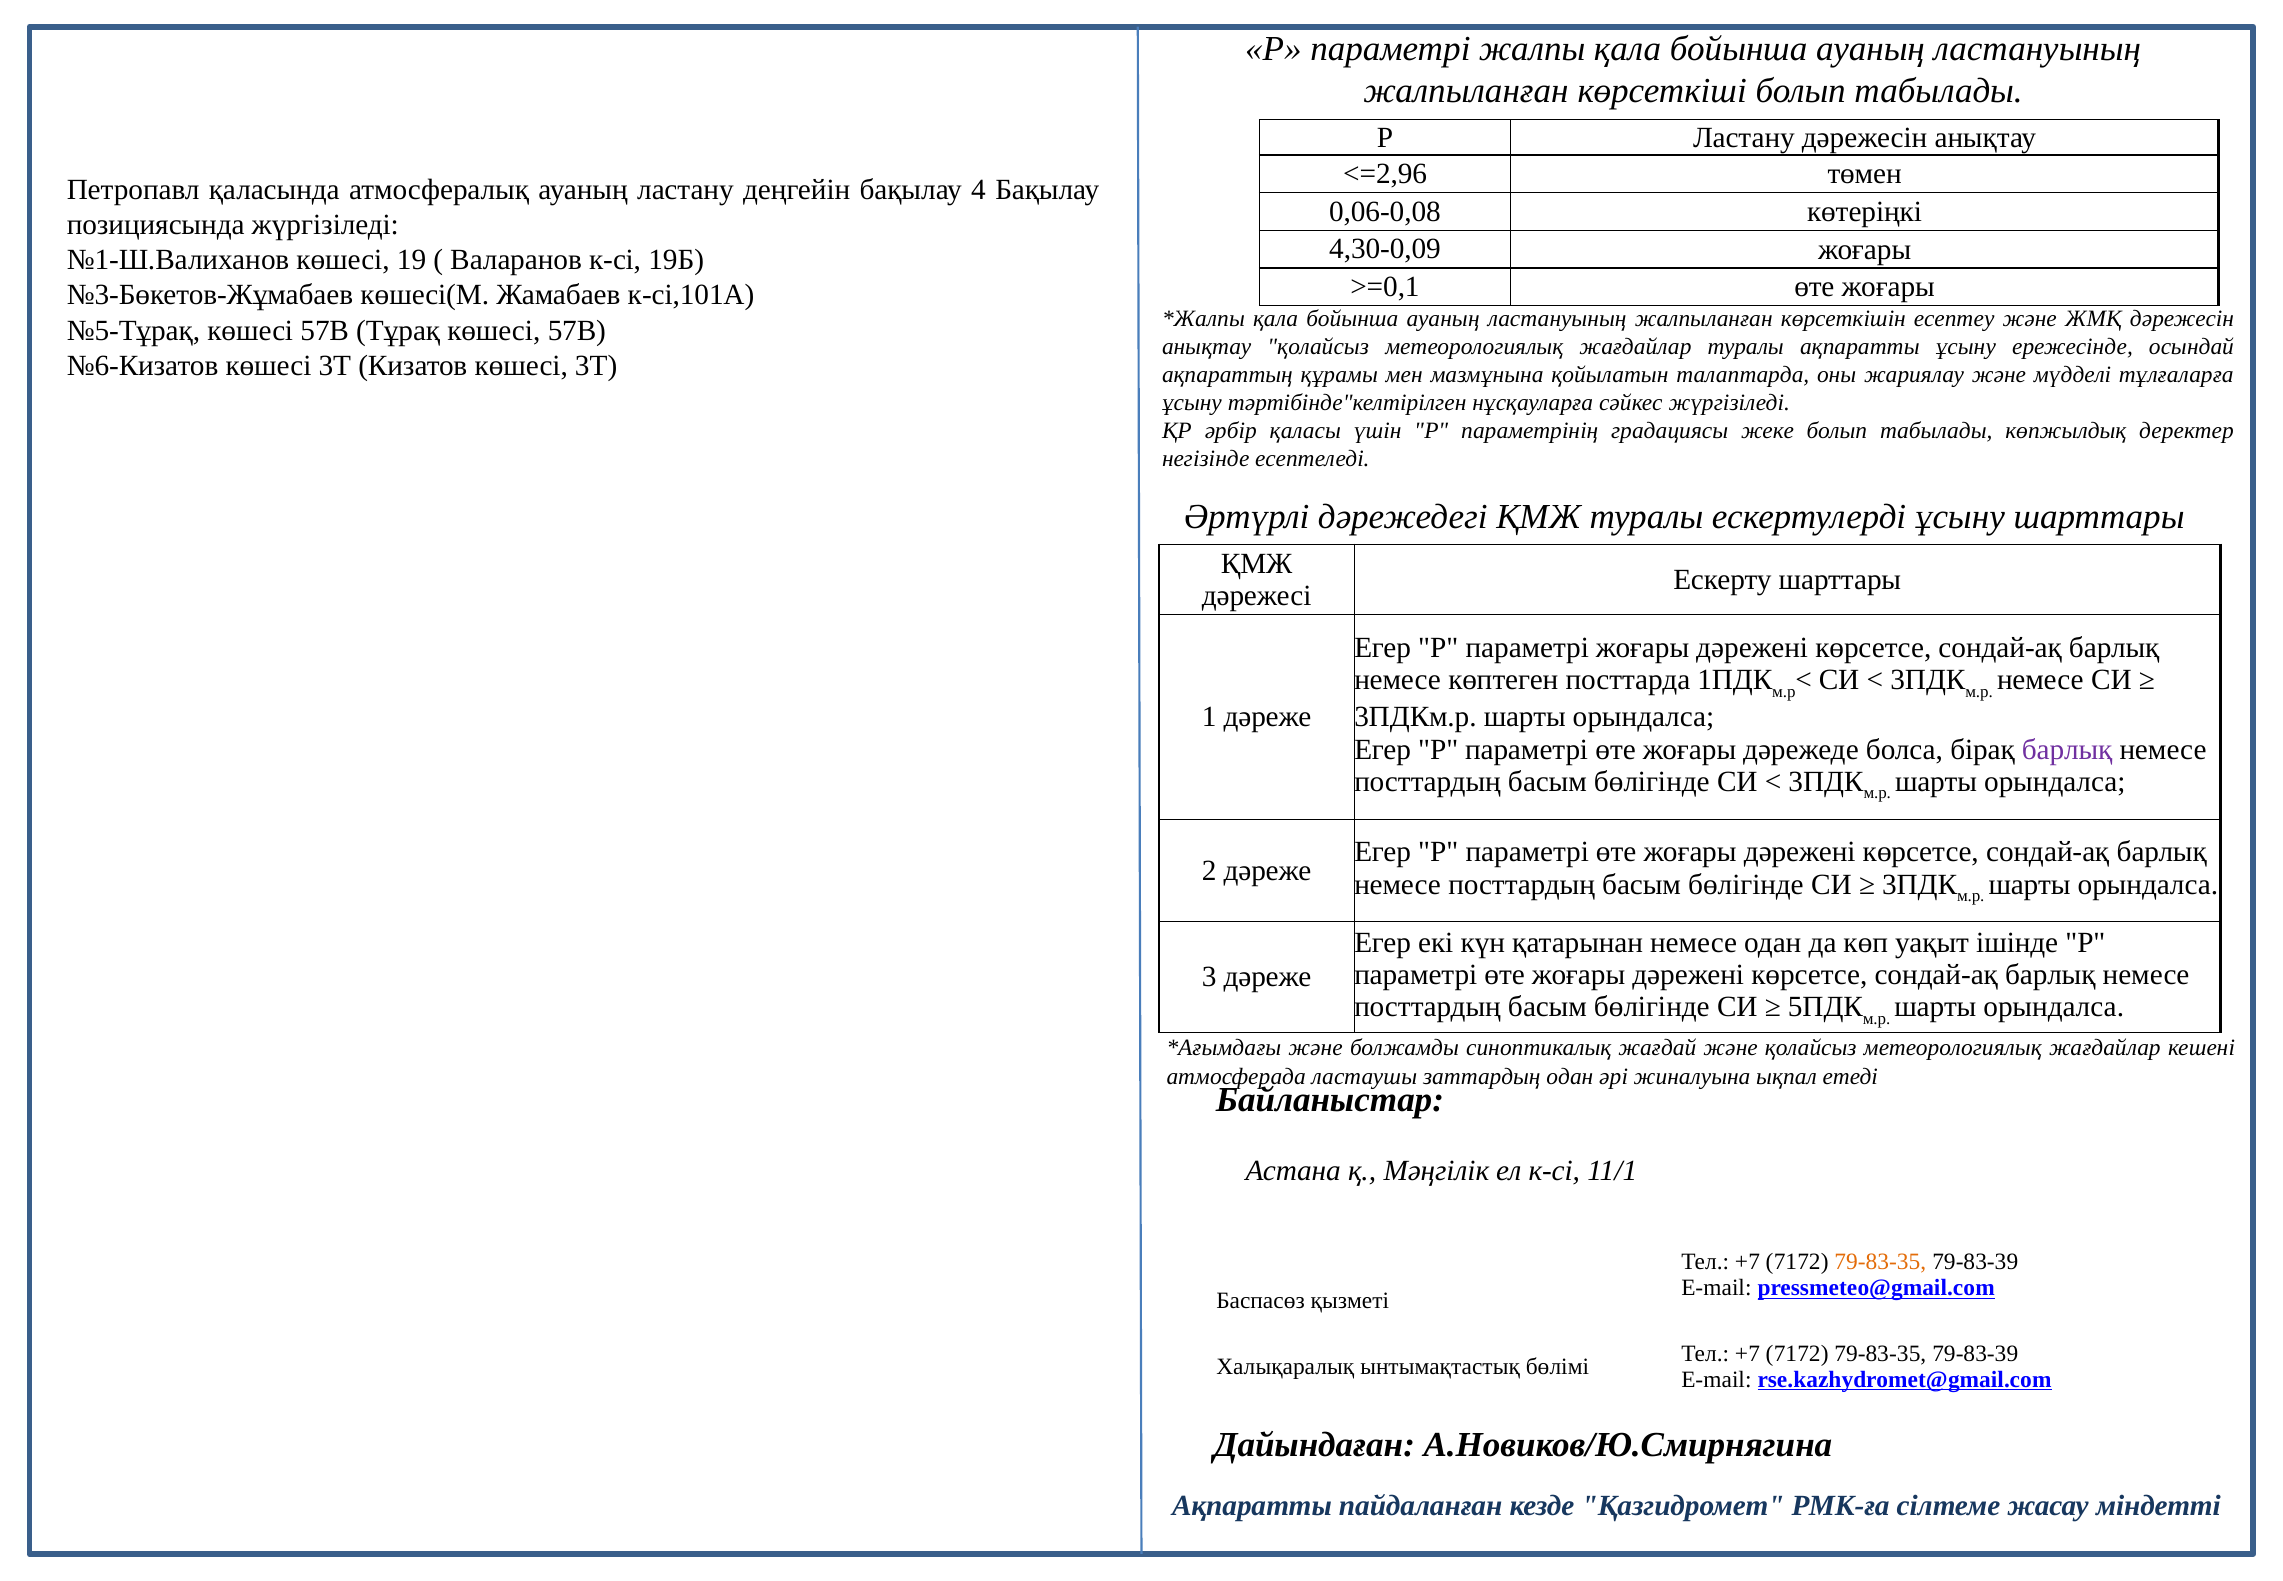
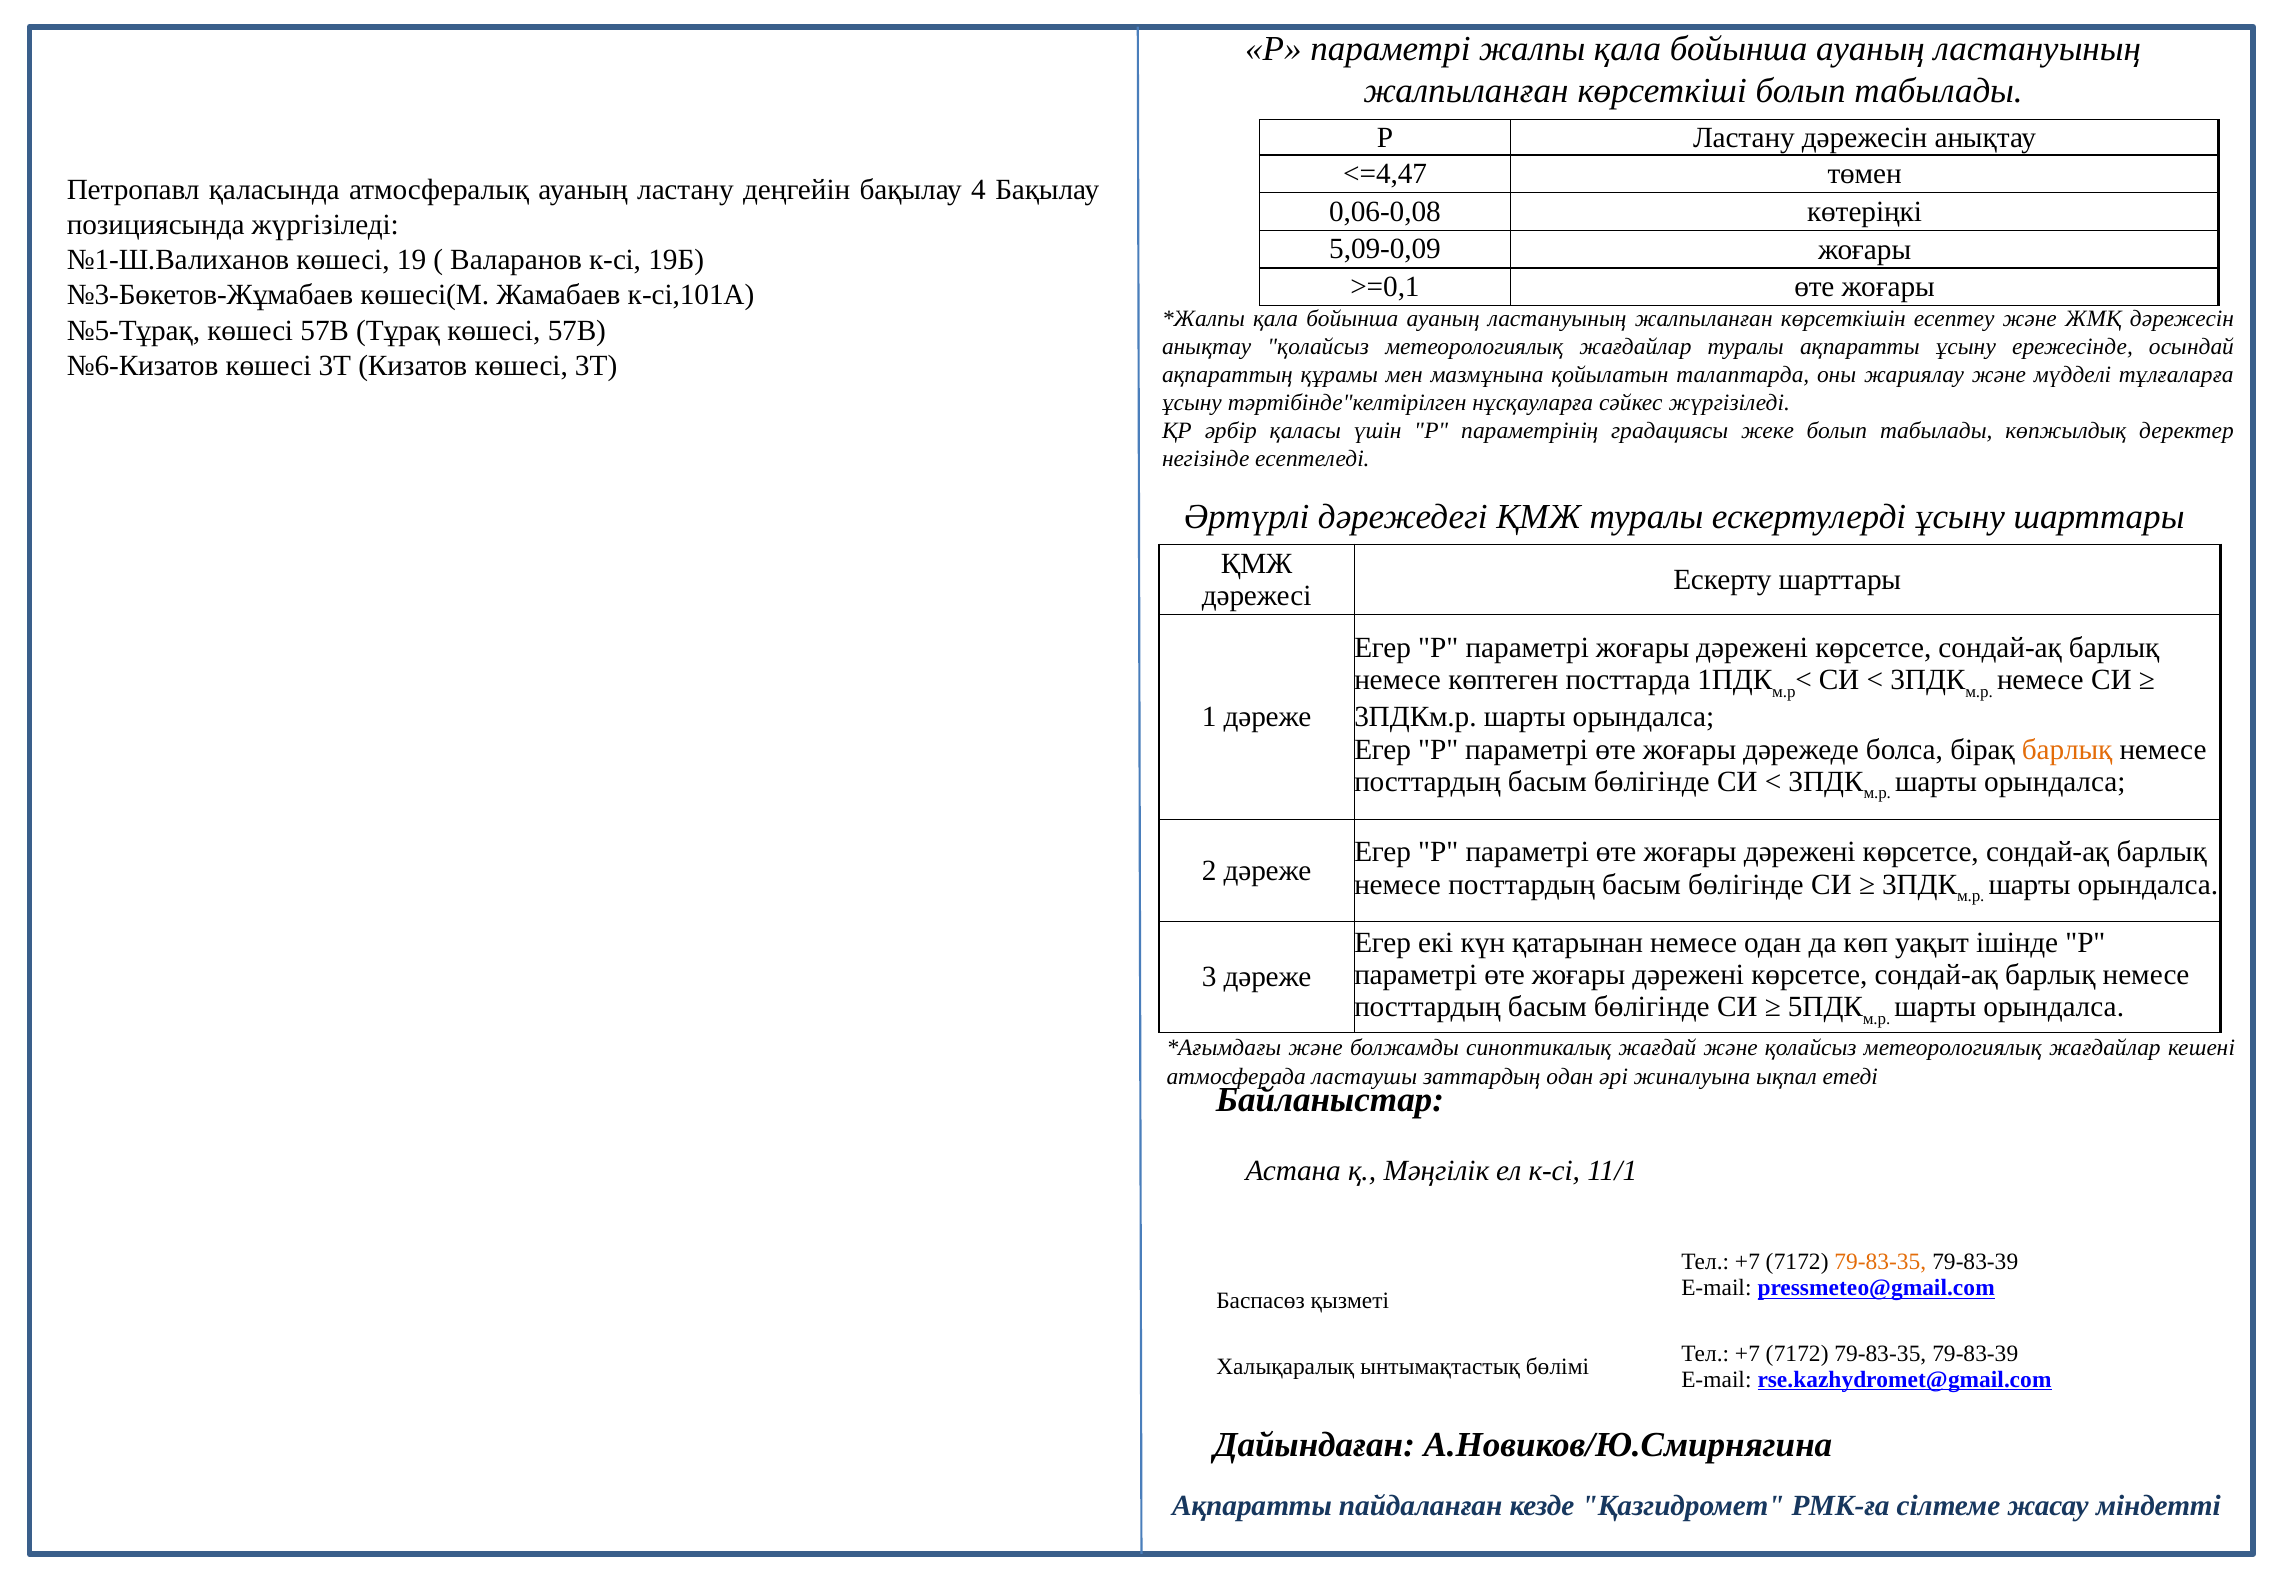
<=2,96: <=2,96 -> <=4,47
4,30-0,09: 4,30-0,09 -> 5,09-0,09
барлық at (2067, 749) colour: purple -> orange
